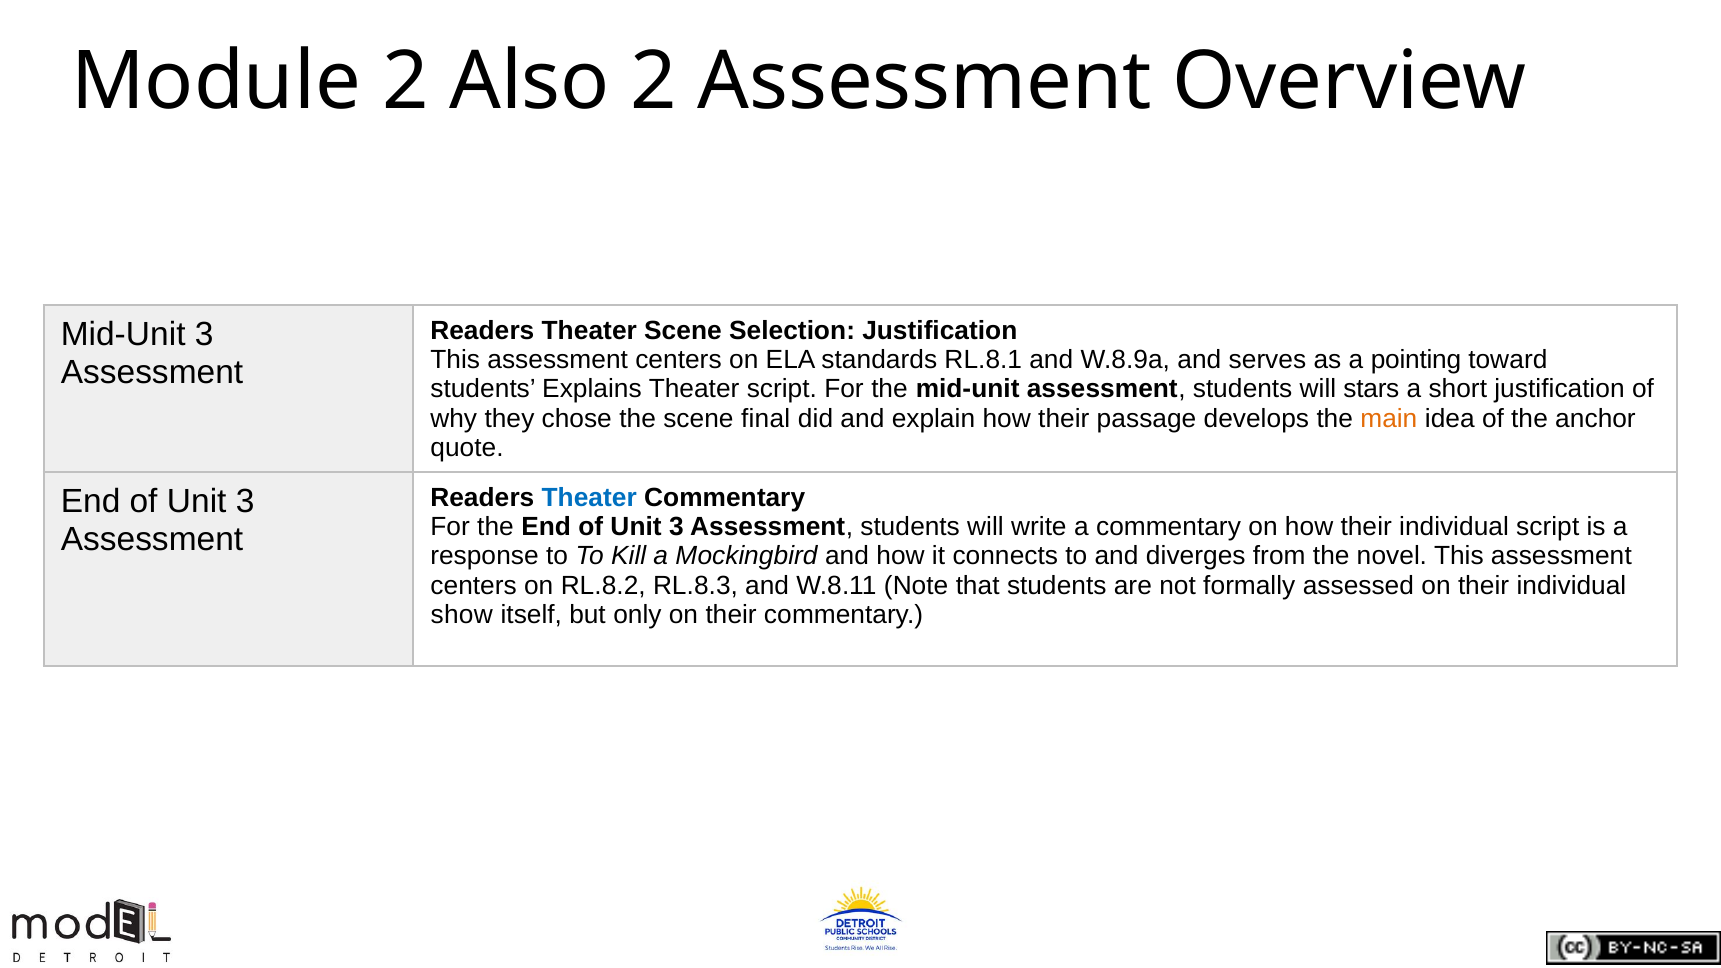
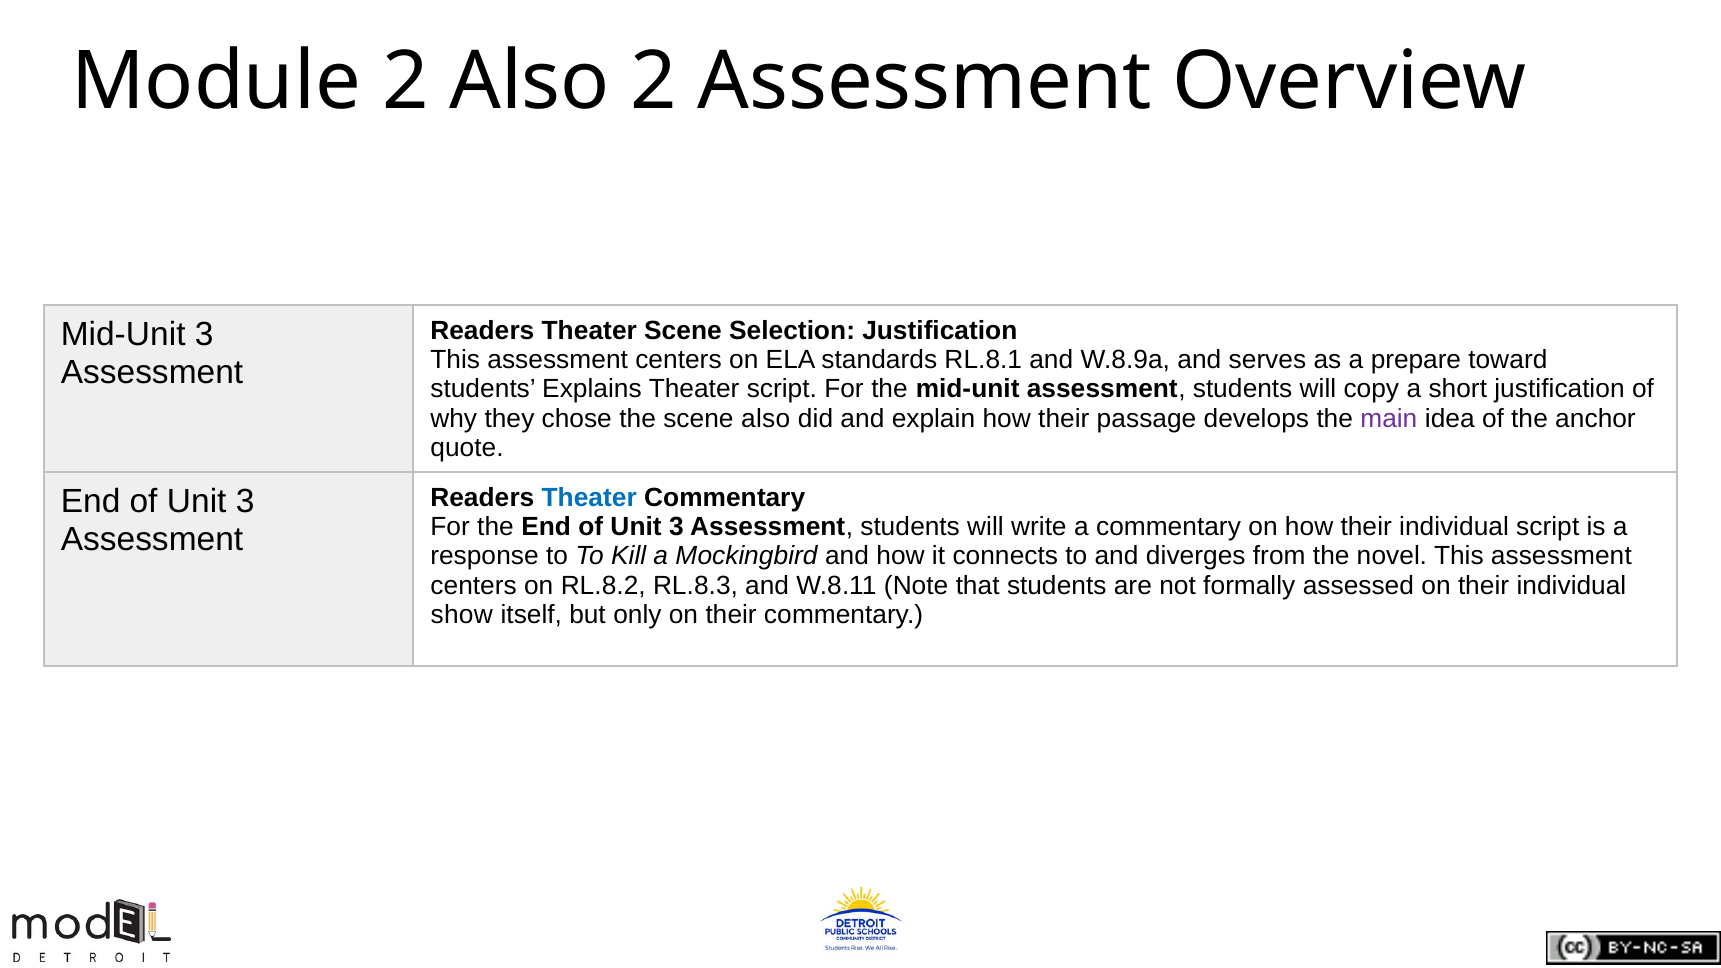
pointing: pointing -> prepare
stars: stars -> copy
scene final: final -> also
main colour: orange -> purple
